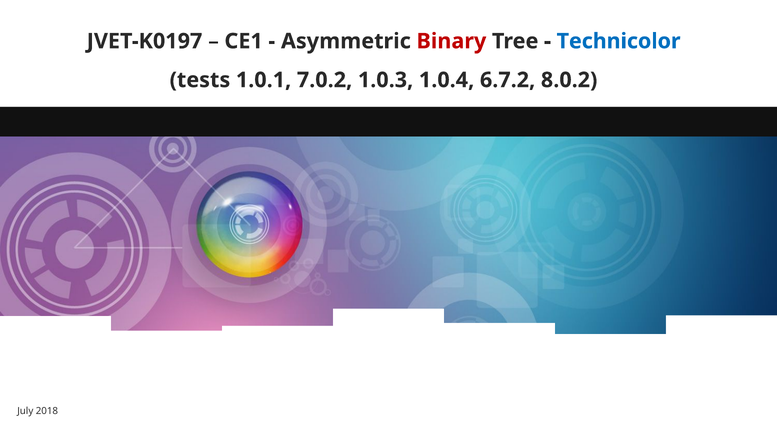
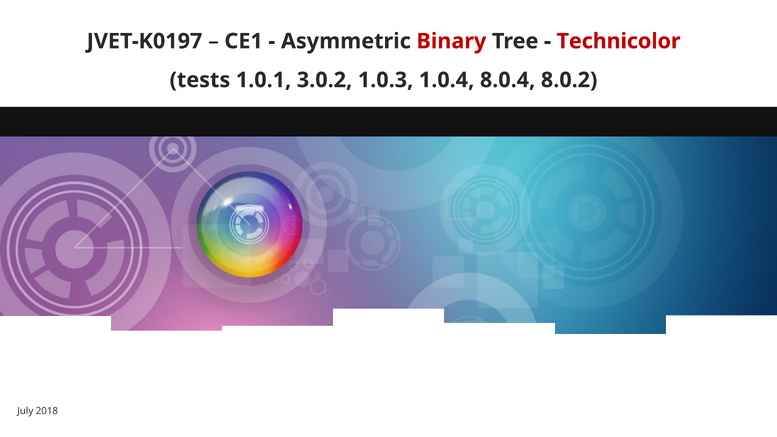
Technicolor colour: blue -> red
7.0.2: 7.0.2 -> 3.0.2
6.7.2: 6.7.2 -> 8.0.4
